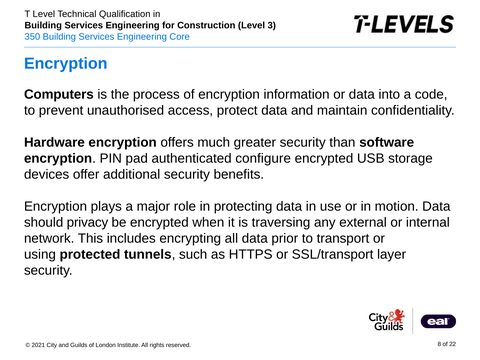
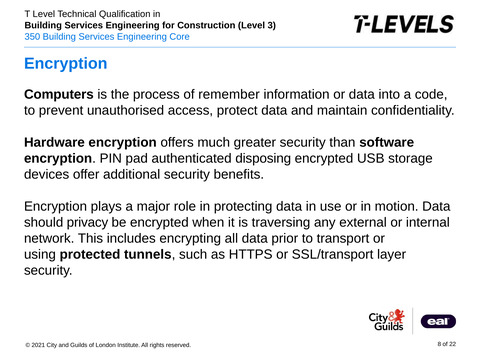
of encryption: encryption -> remember
configure: configure -> disposing
